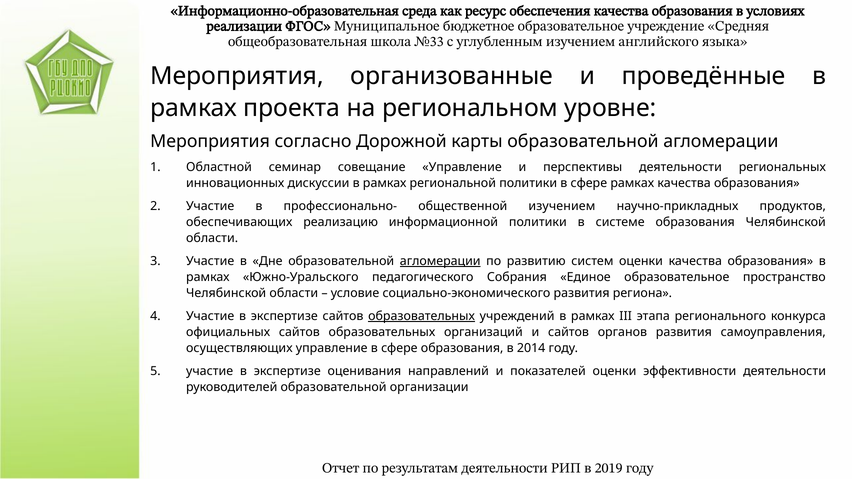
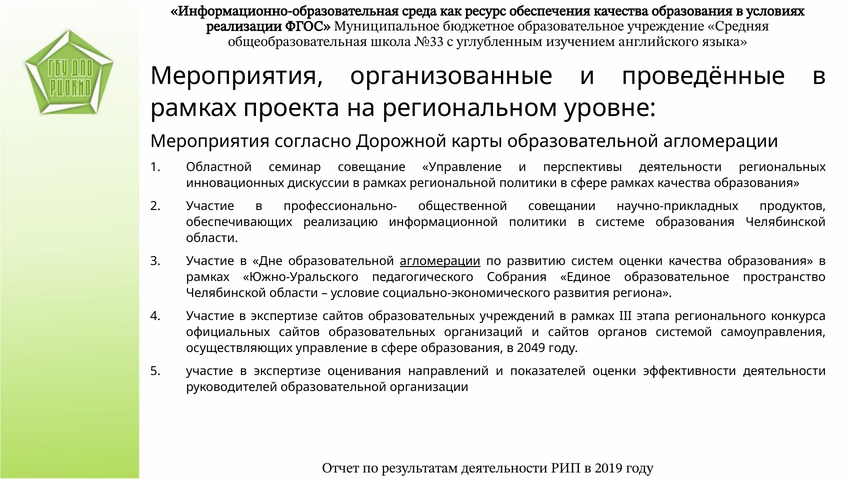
общественной изучением: изучением -> совещании
образовательных at (422, 316) underline: present -> none
органов развития: развития -> системой
2014: 2014 -> 2049
